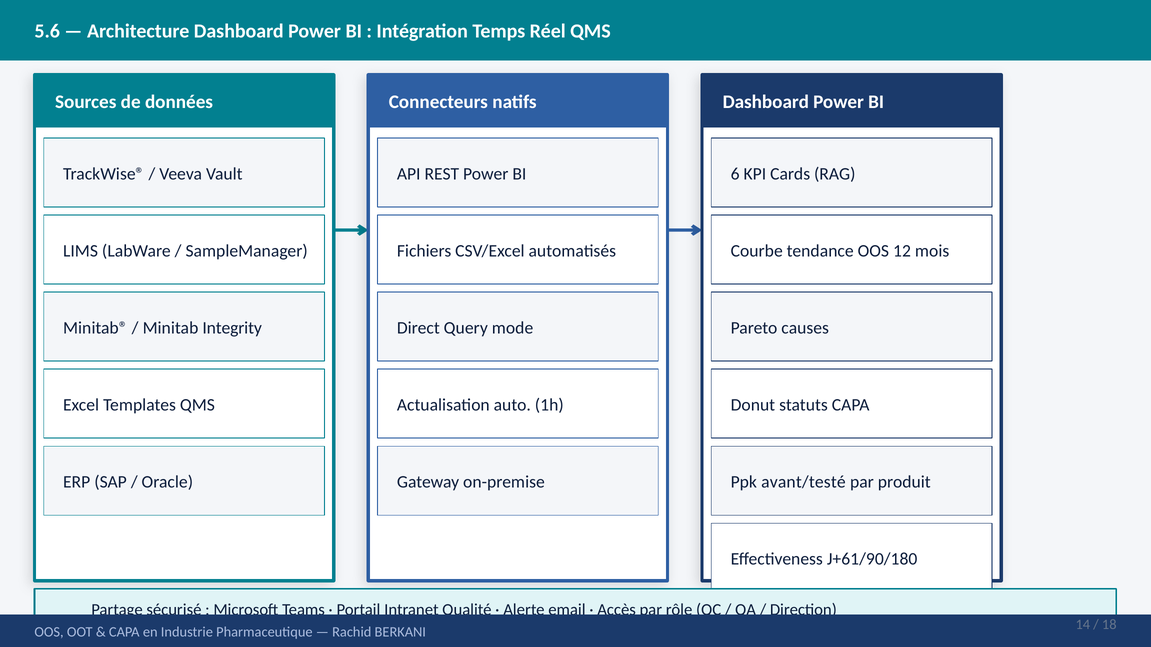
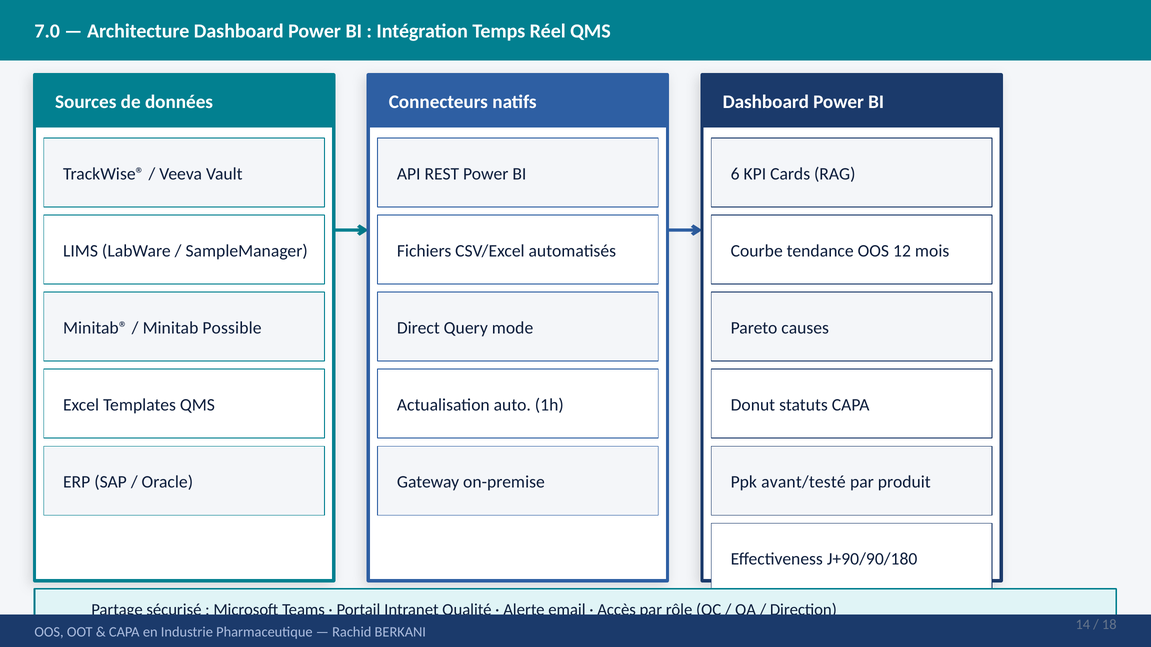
5.6: 5.6 -> 7.0
Integrity: Integrity -> Possible
J+61/90/180: J+61/90/180 -> J+90/90/180
